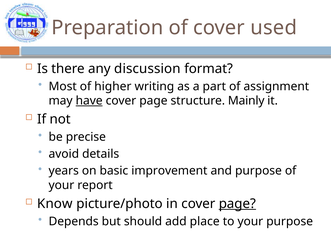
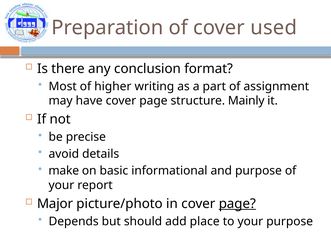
discussion: discussion -> conclusion
have underline: present -> none
years: years -> make
improvement: improvement -> informational
Know: Know -> Major
